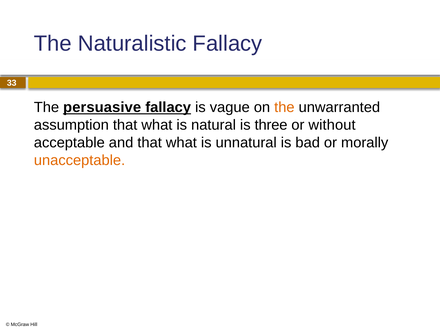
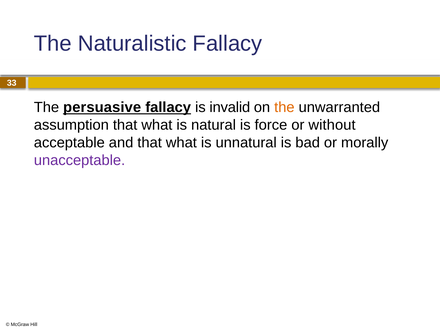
vague: vague -> invalid
three: three -> force
unacceptable colour: orange -> purple
